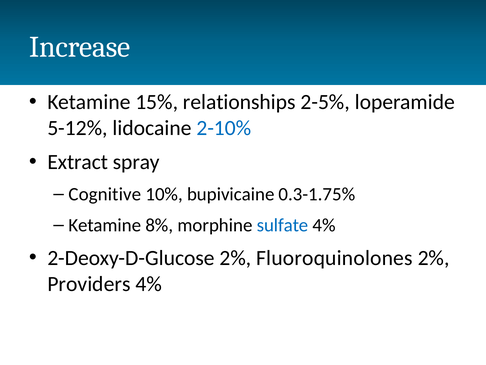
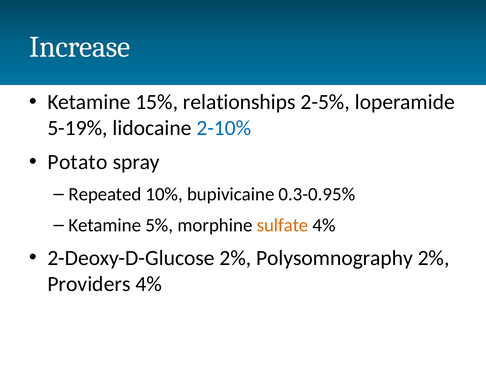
5-12%: 5-12% -> 5-19%
Extract: Extract -> Potato
Cognitive: Cognitive -> Repeated
0.3-1.75%: 0.3-1.75% -> 0.3-0.95%
8%: 8% -> 5%
sulfate colour: blue -> orange
Fluoroquinolones: Fluoroquinolones -> Polysomnography
